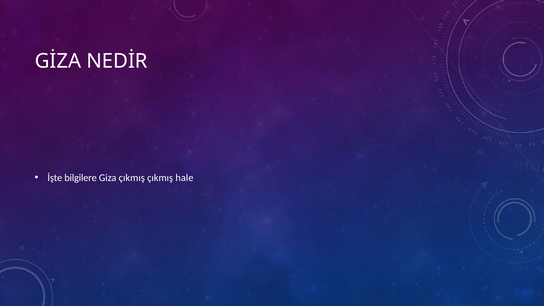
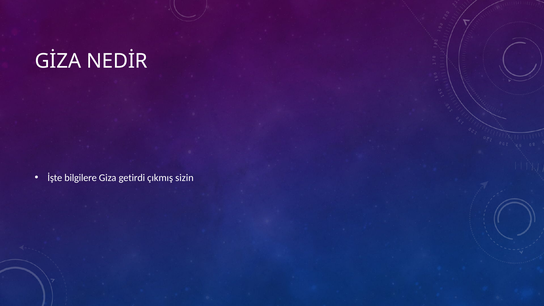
Giza çıkmış: çıkmış -> getirdi
hale: hale -> sizin
